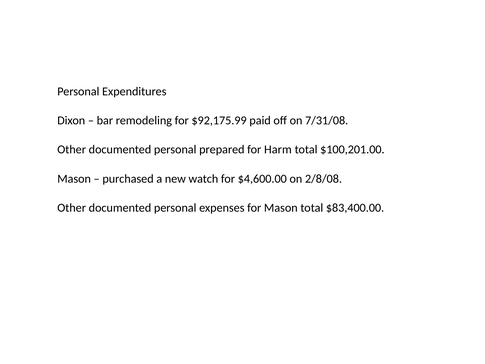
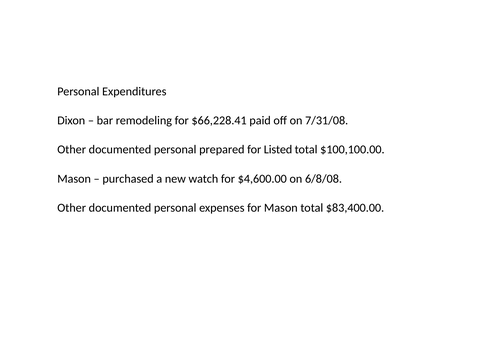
$92,175.99: $92,175.99 -> $66,228.41
Harm: Harm -> Listed
$100,201.00: $100,201.00 -> $100,100.00
2/8/08: 2/8/08 -> 6/8/08
